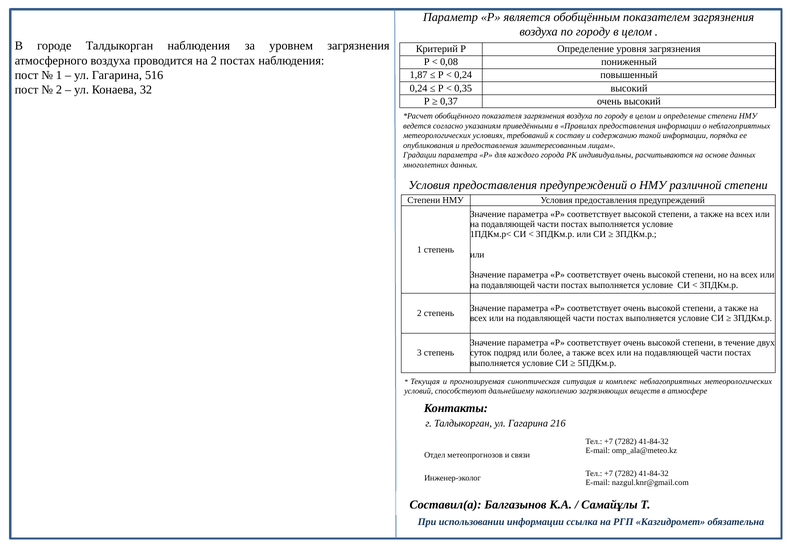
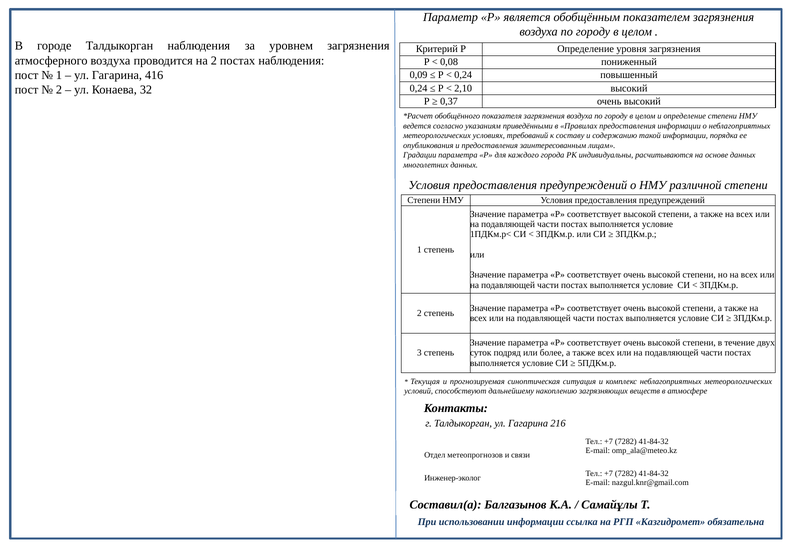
516: 516 -> 416
1,87: 1,87 -> 0,09
0,35: 0,35 -> 2,10
